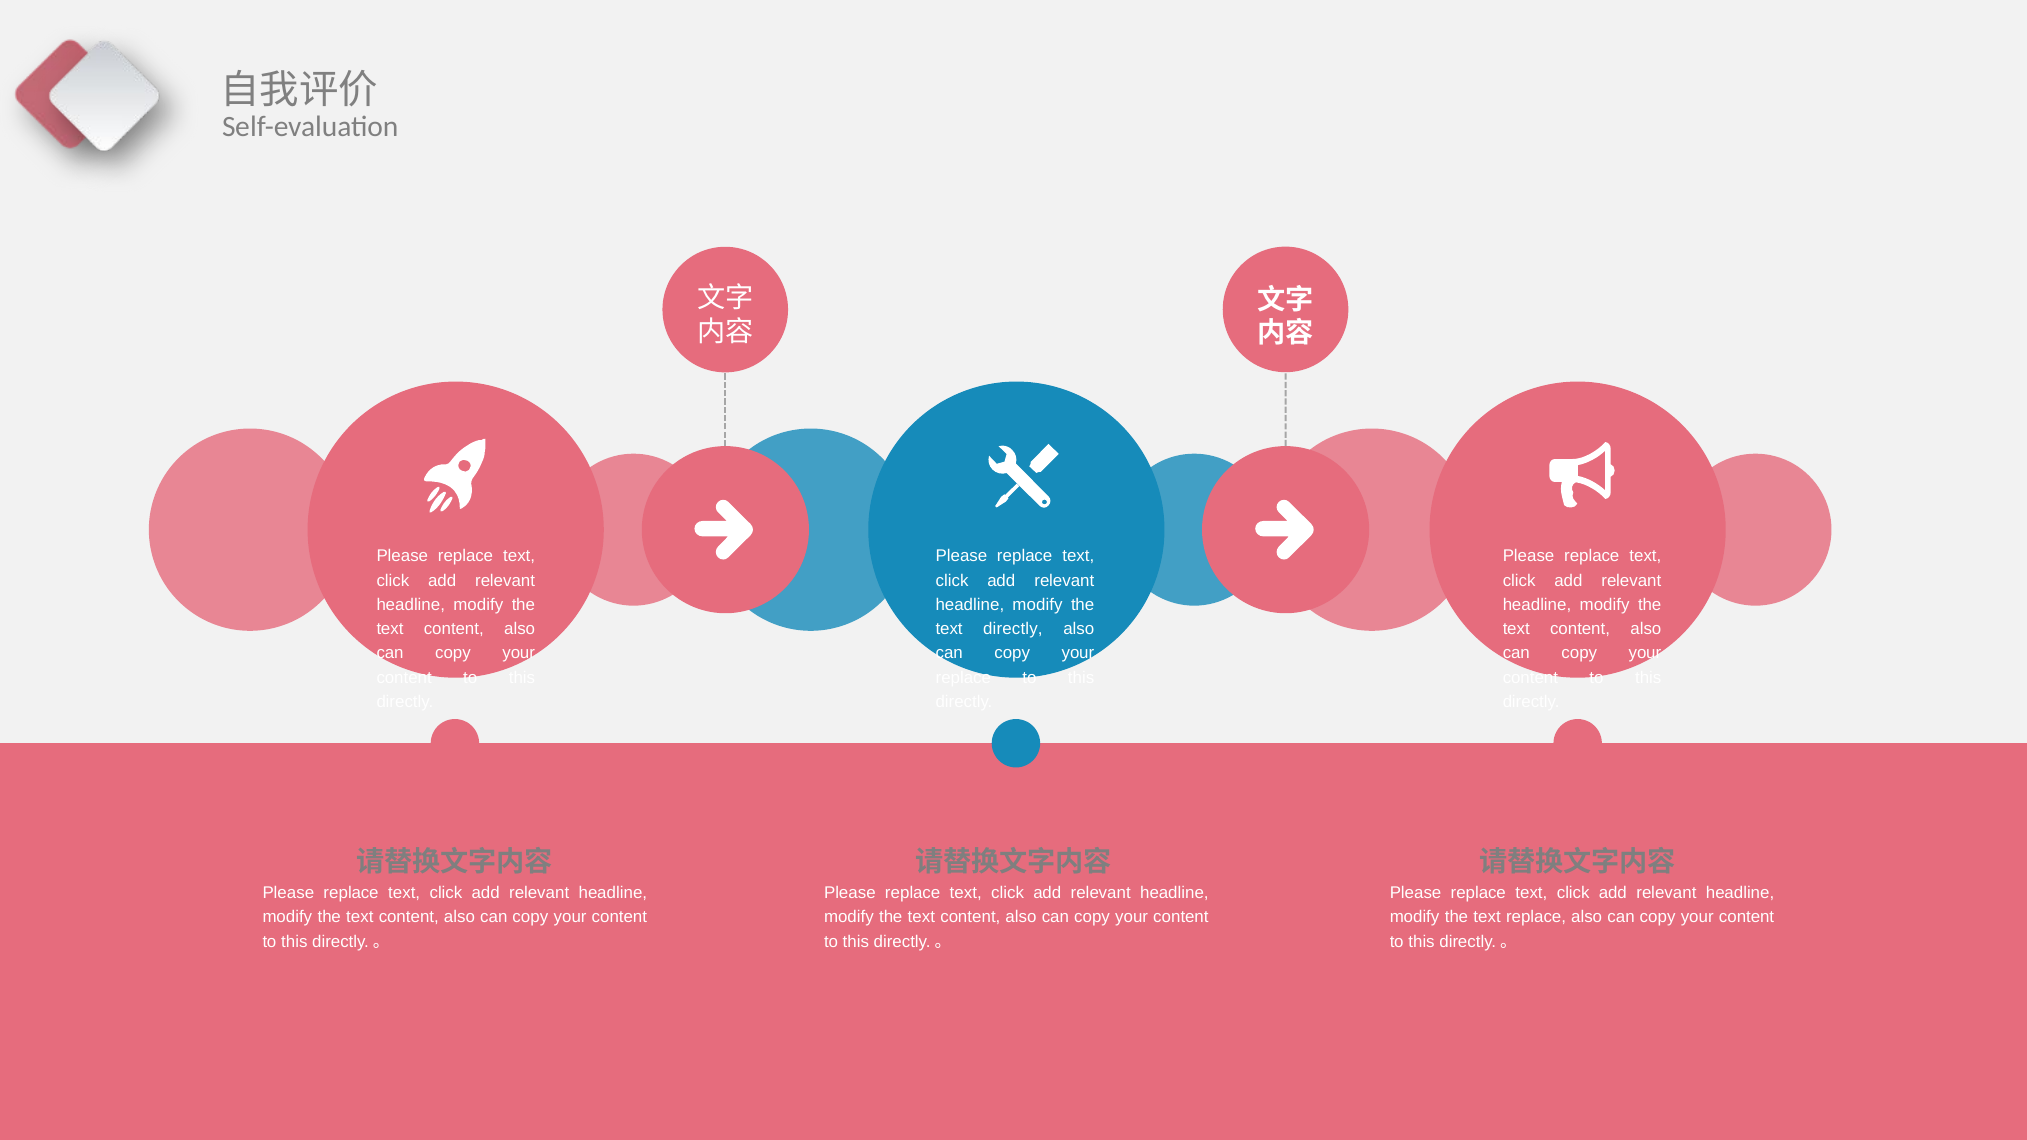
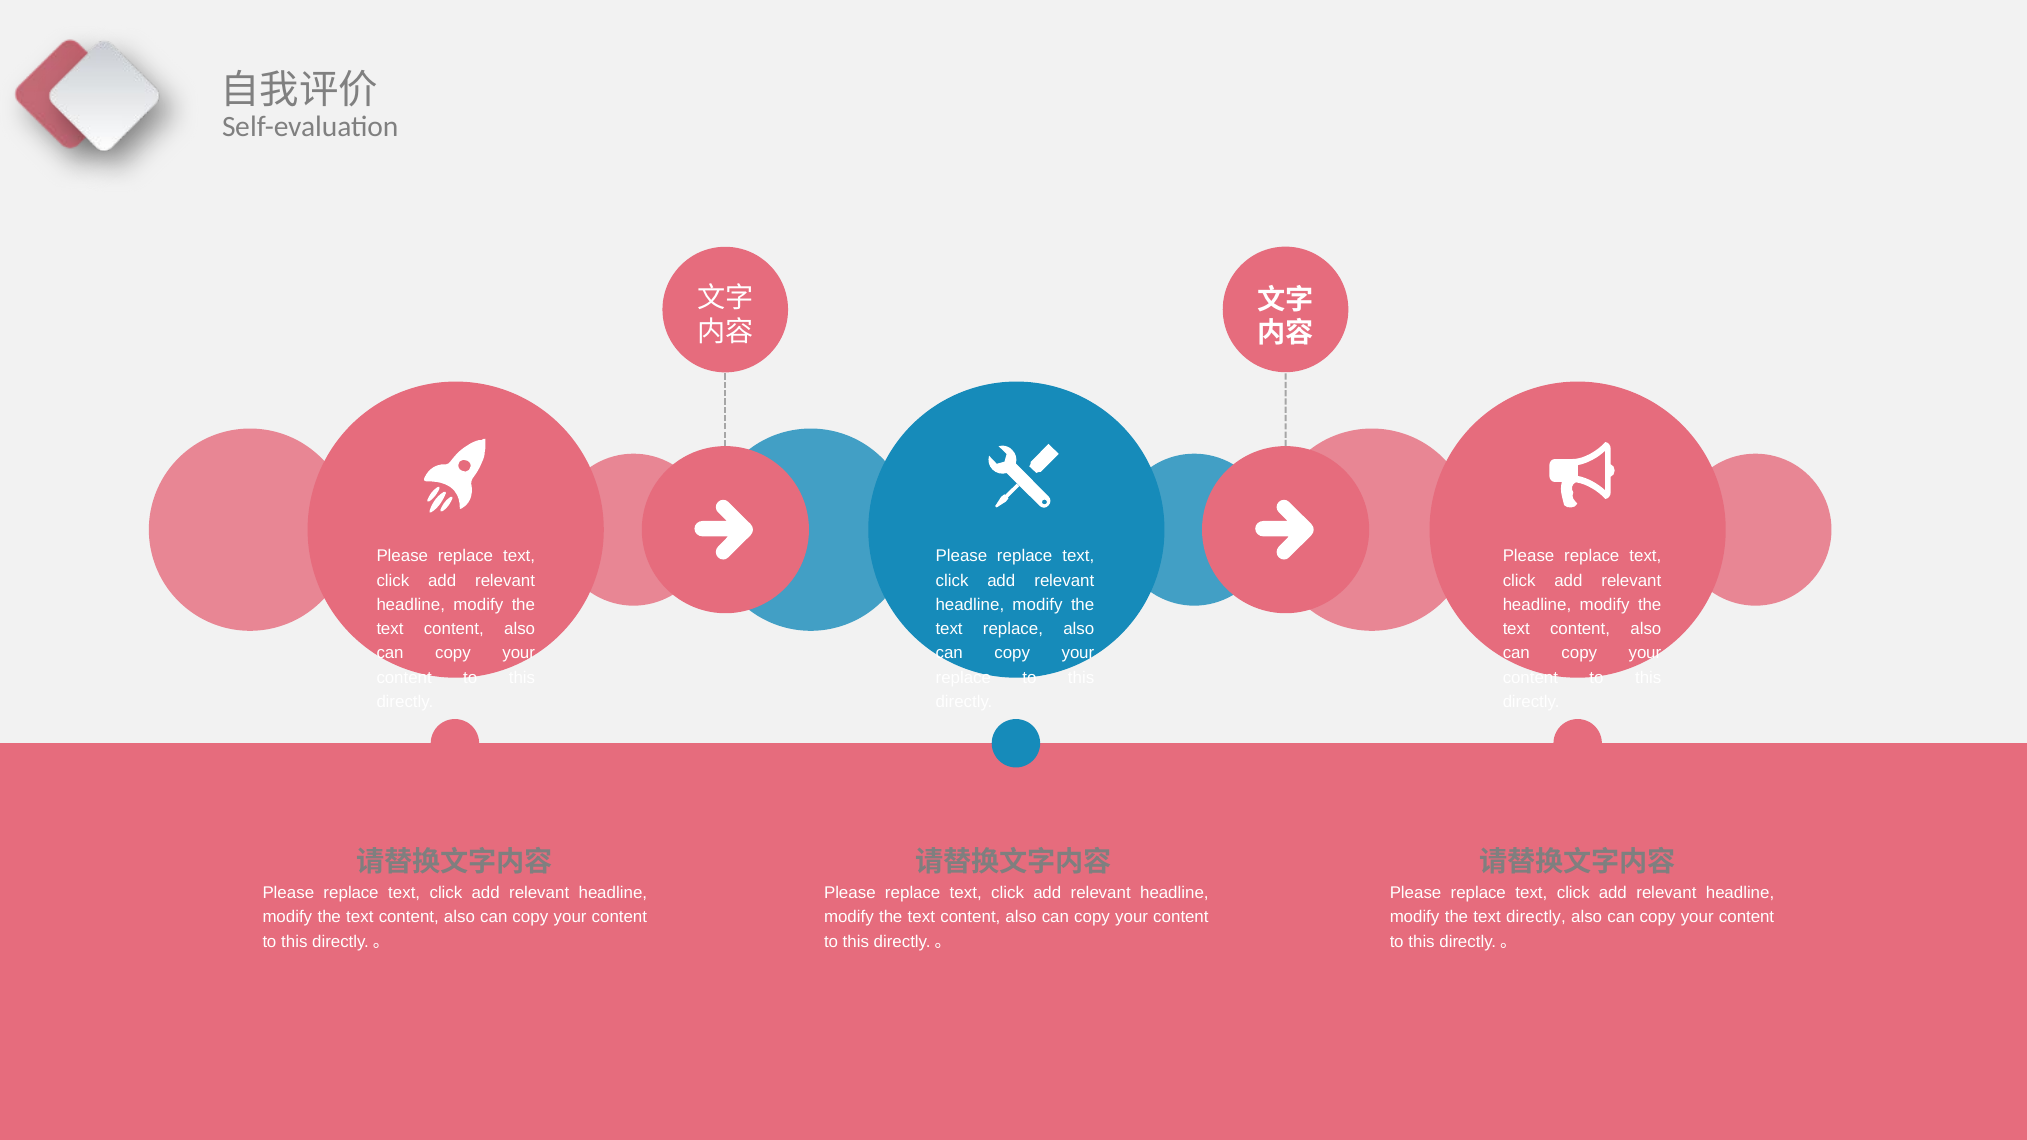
text directly: directly -> replace
text replace: replace -> directly
